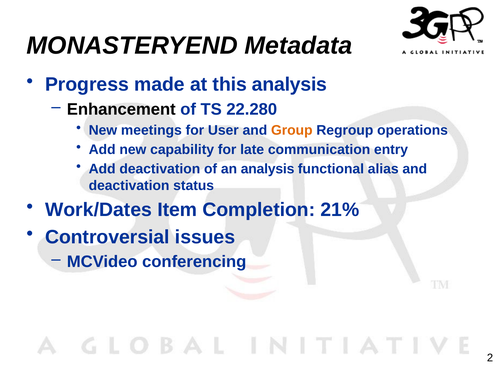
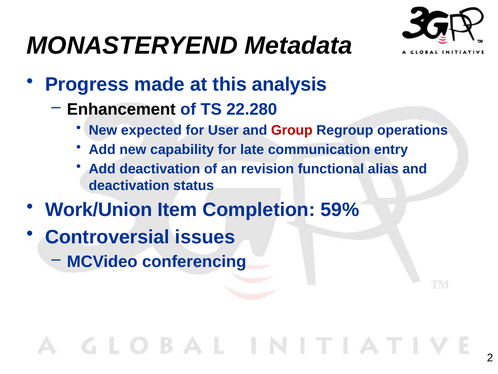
meetings: meetings -> expected
Group colour: orange -> red
an analysis: analysis -> revision
Work/Dates: Work/Dates -> Work/Union
21%: 21% -> 59%
